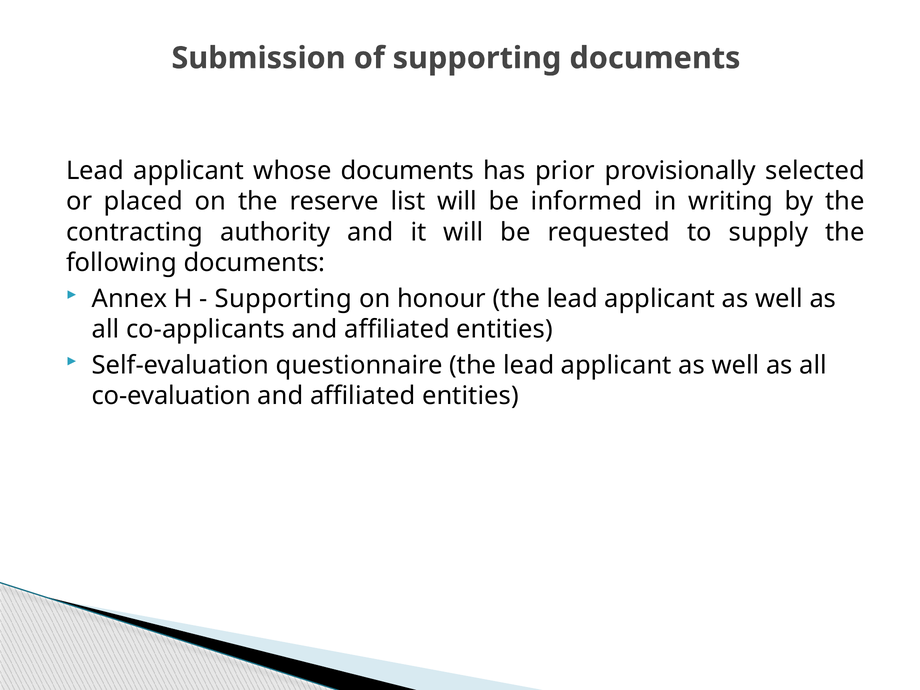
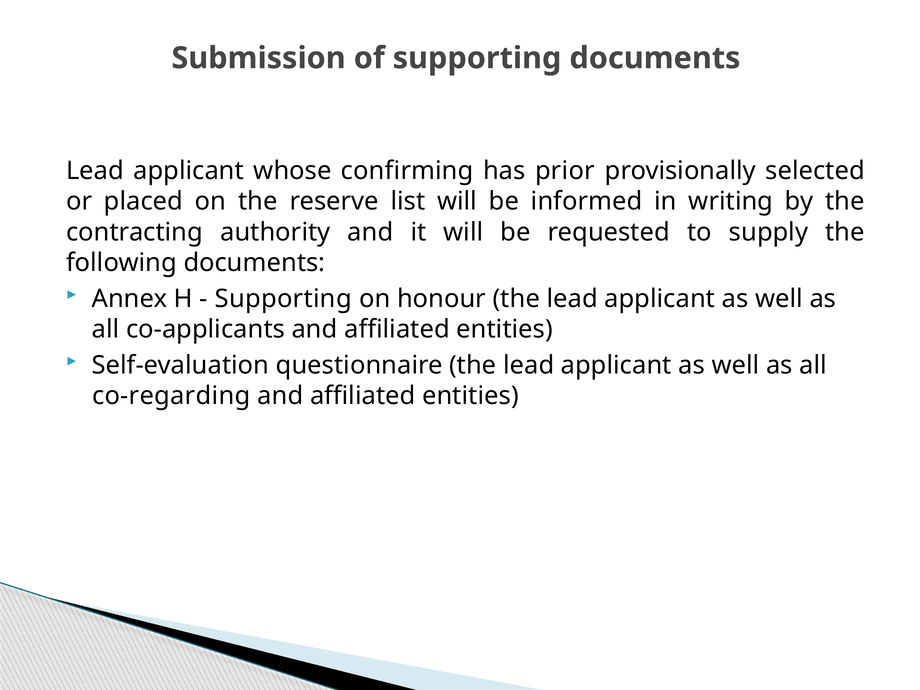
whose documents: documents -> confirming
co-evaluation: co-evaluation -> co-regarding
